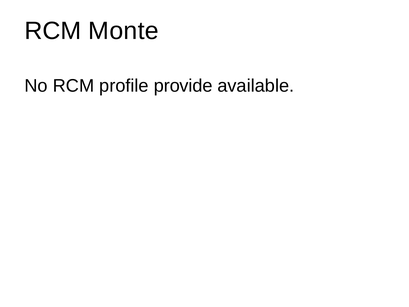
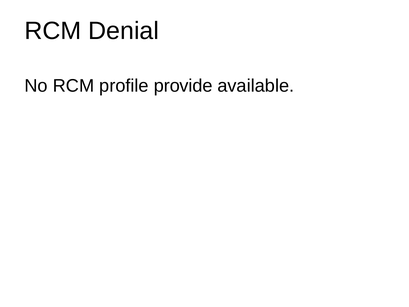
Monte: Monte -> Denial
